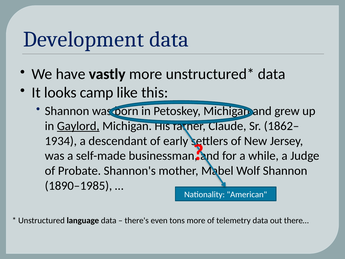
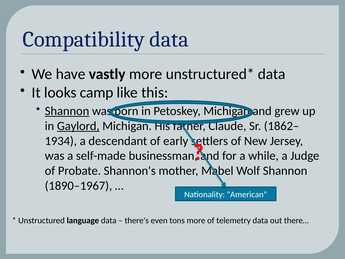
Development: Development -> Compatibility
Shannon at (67, 111) underline: none -> present
1890–1985: 1890–1985 -> 1890–1967
